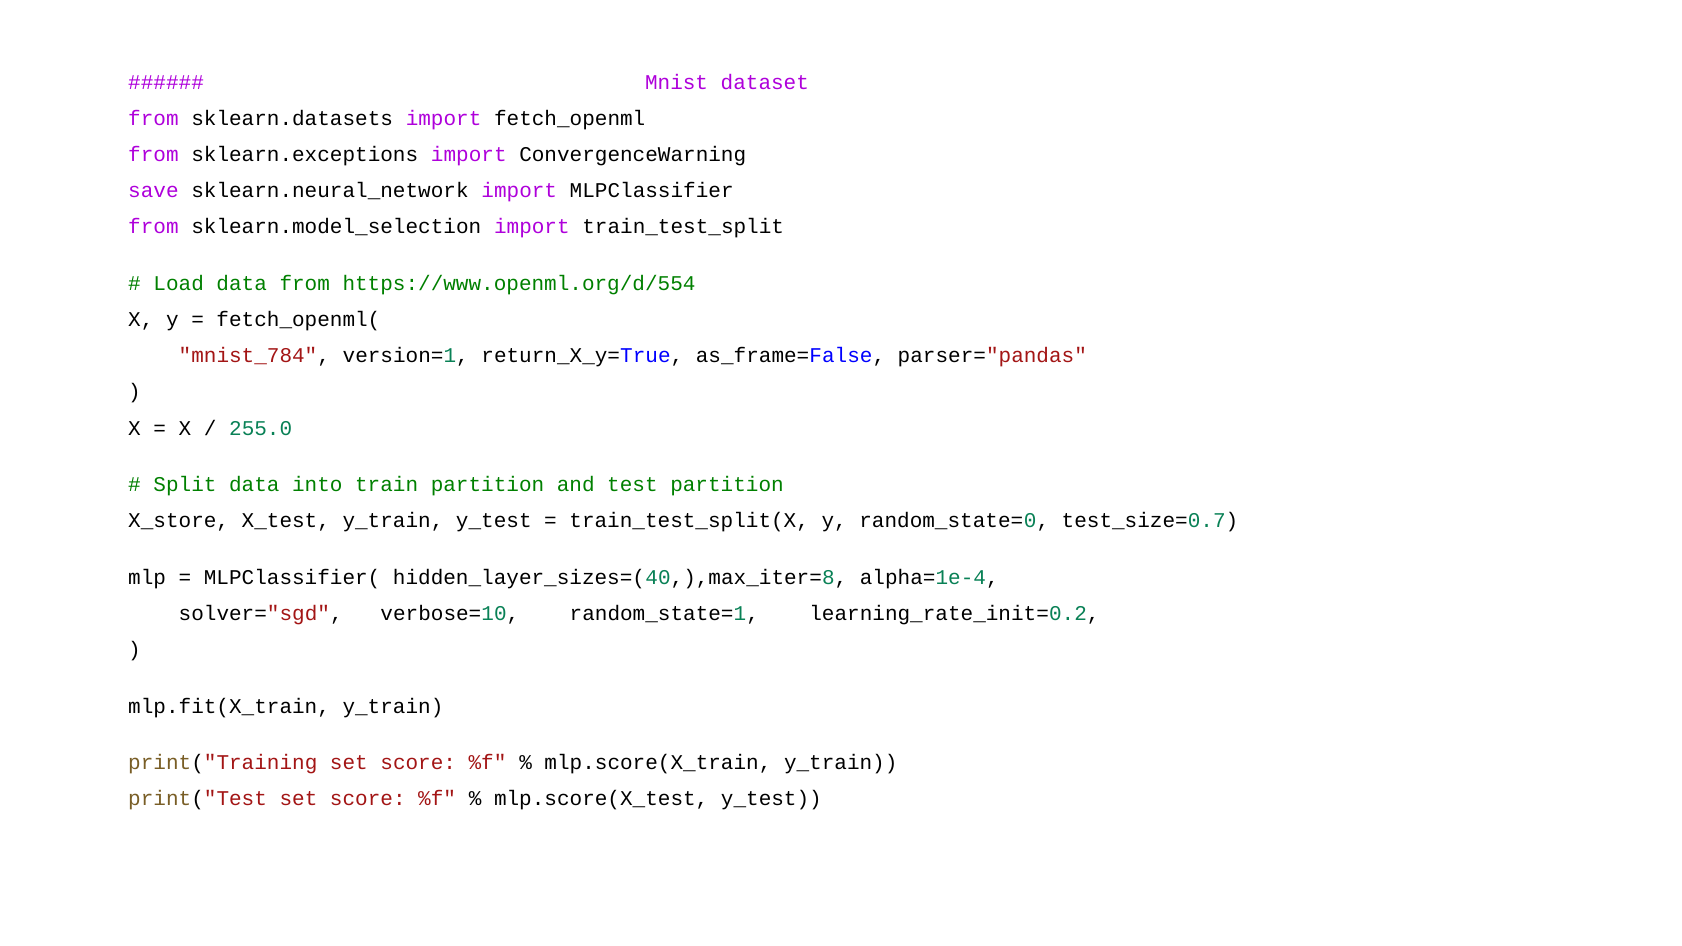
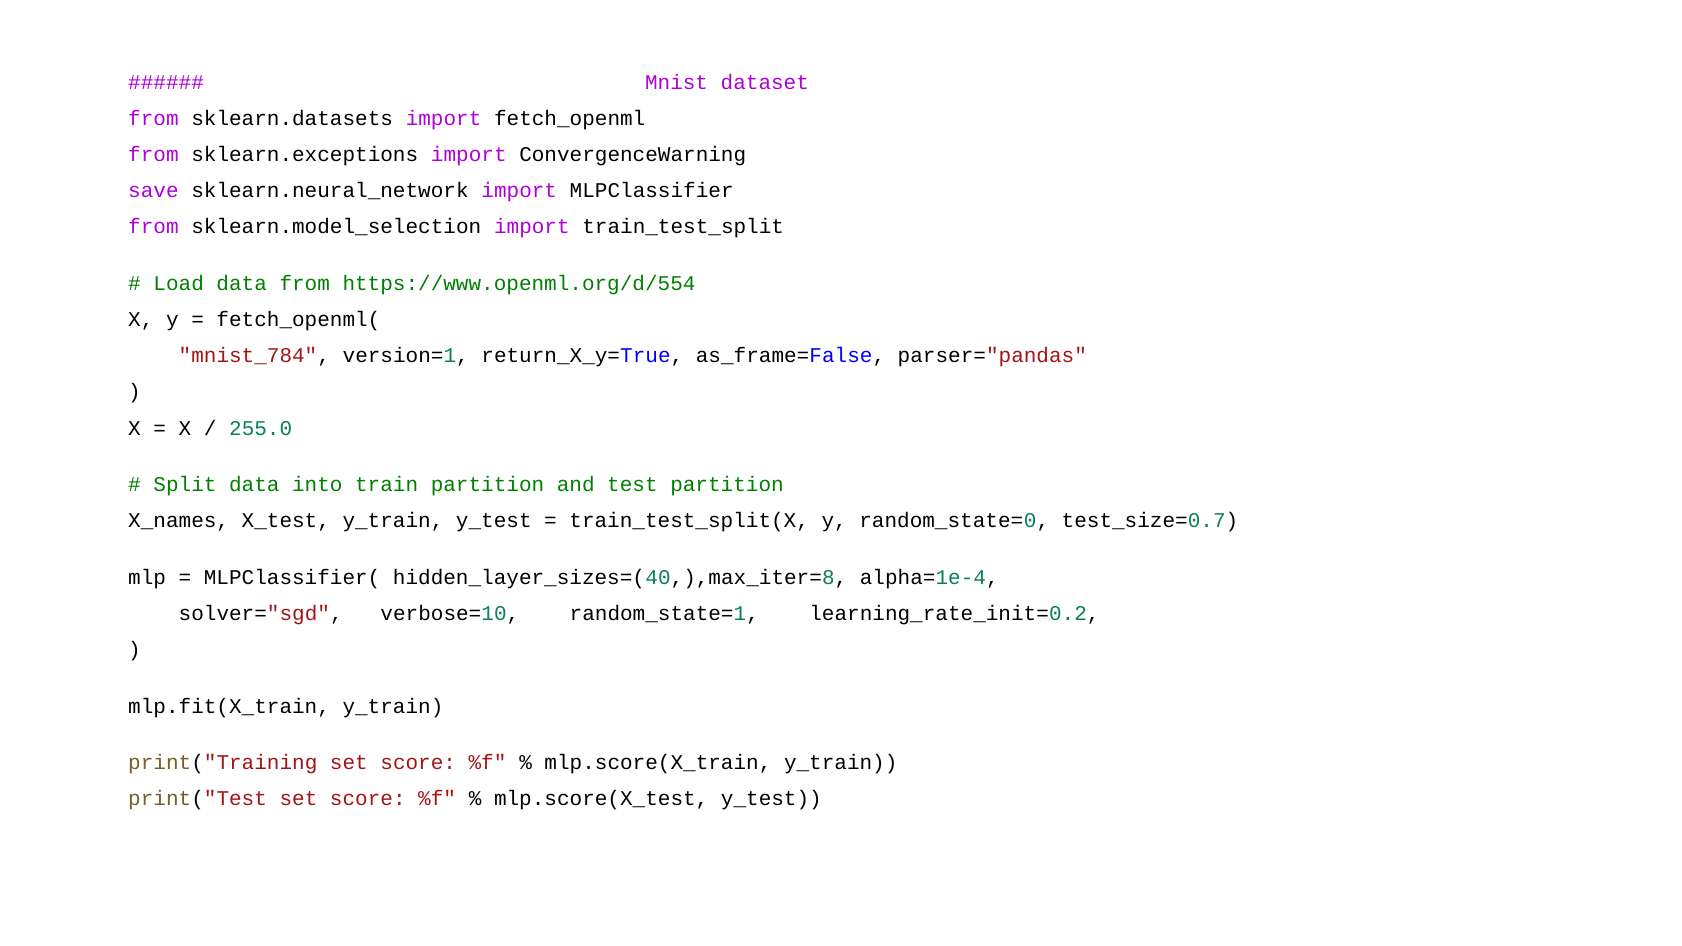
X_store: X_store -> X_names
